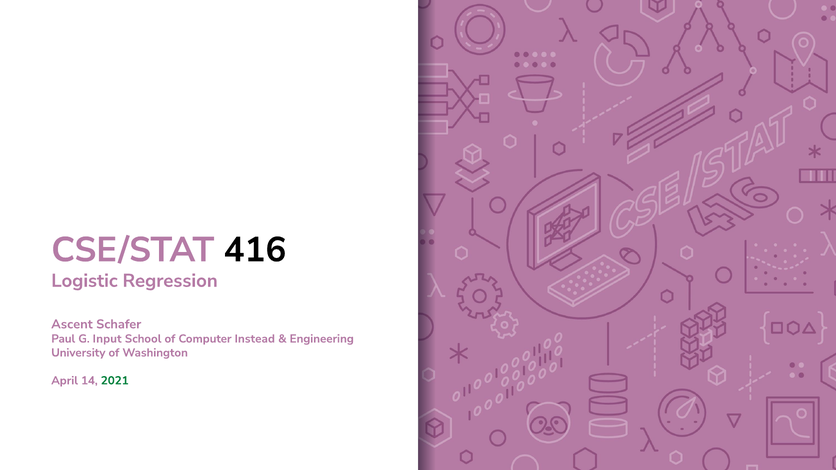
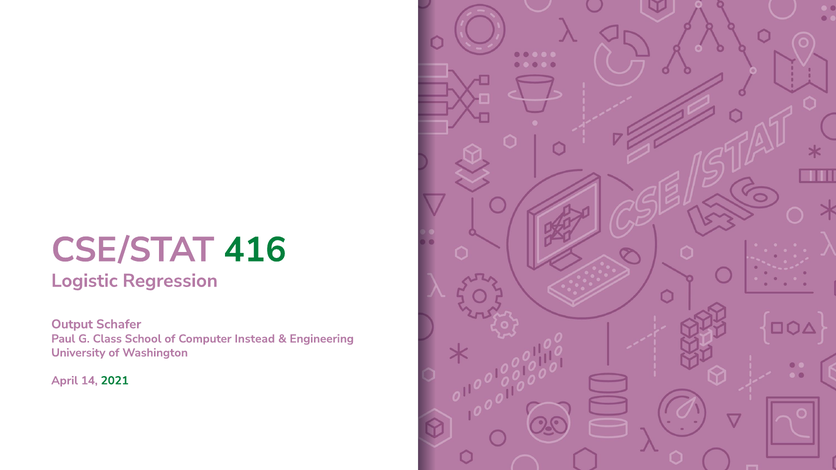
416 colour: black -> green
Ascent: Ascent -> Output
Input: Input -> Class
